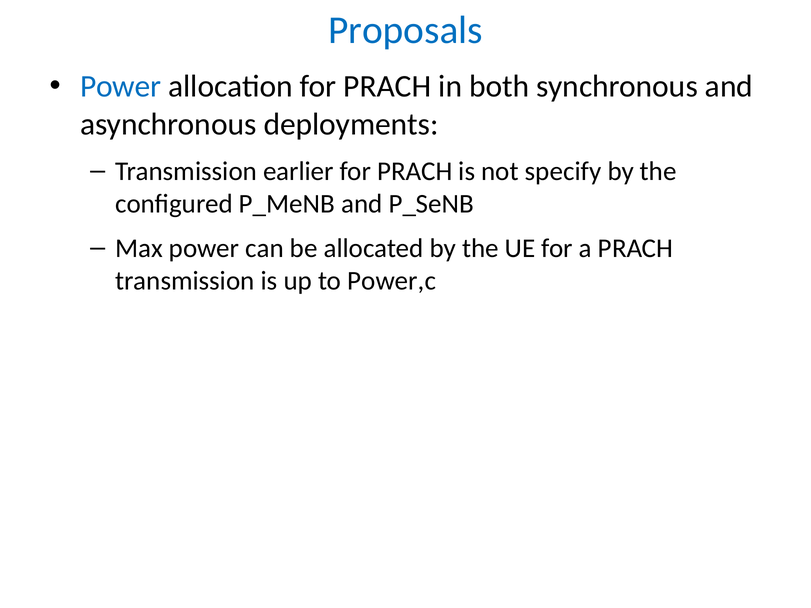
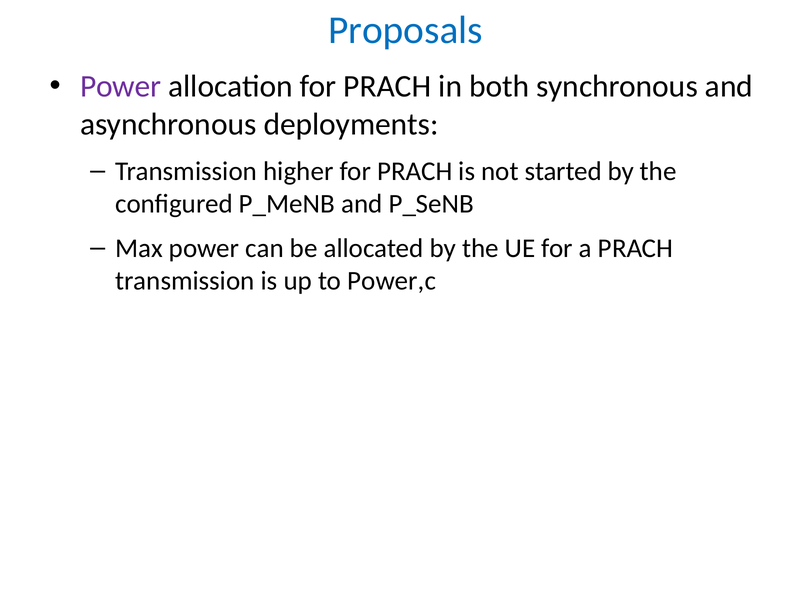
Power at (121, 87) colour: blue -> purple
earlier: earlier -> higher
specify: specify -> started
